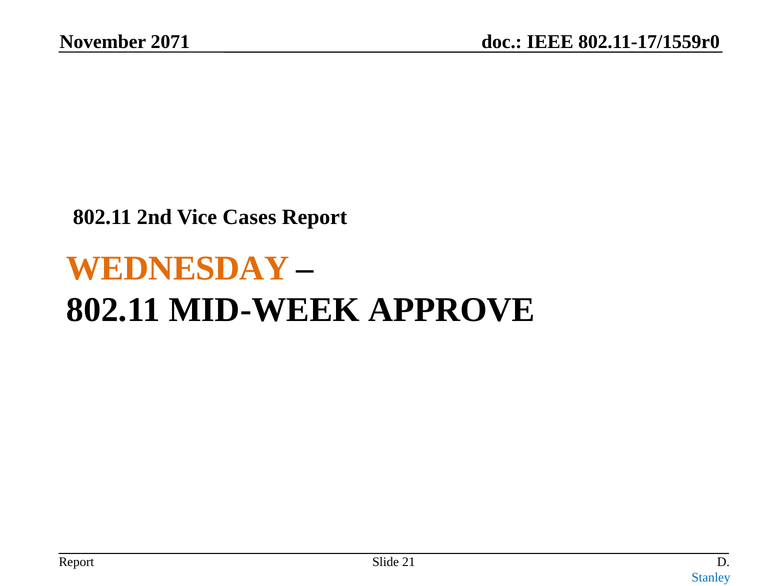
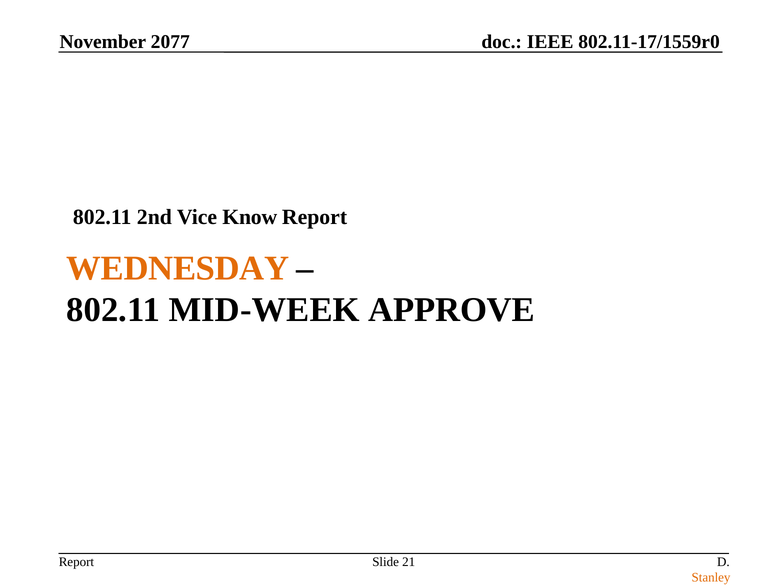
2071: 2071 -> 2077
Cases: Cases -> Know
Stanley colour: blue -> orange
